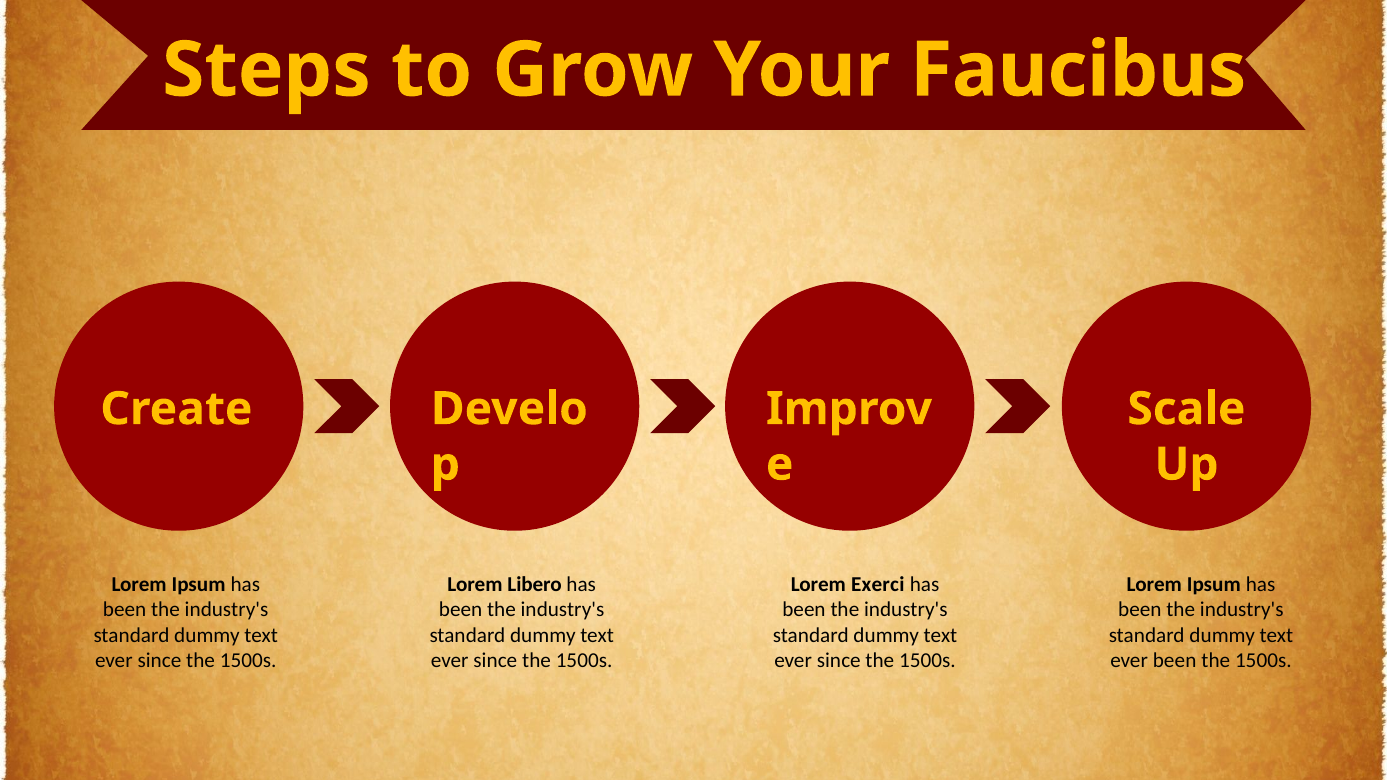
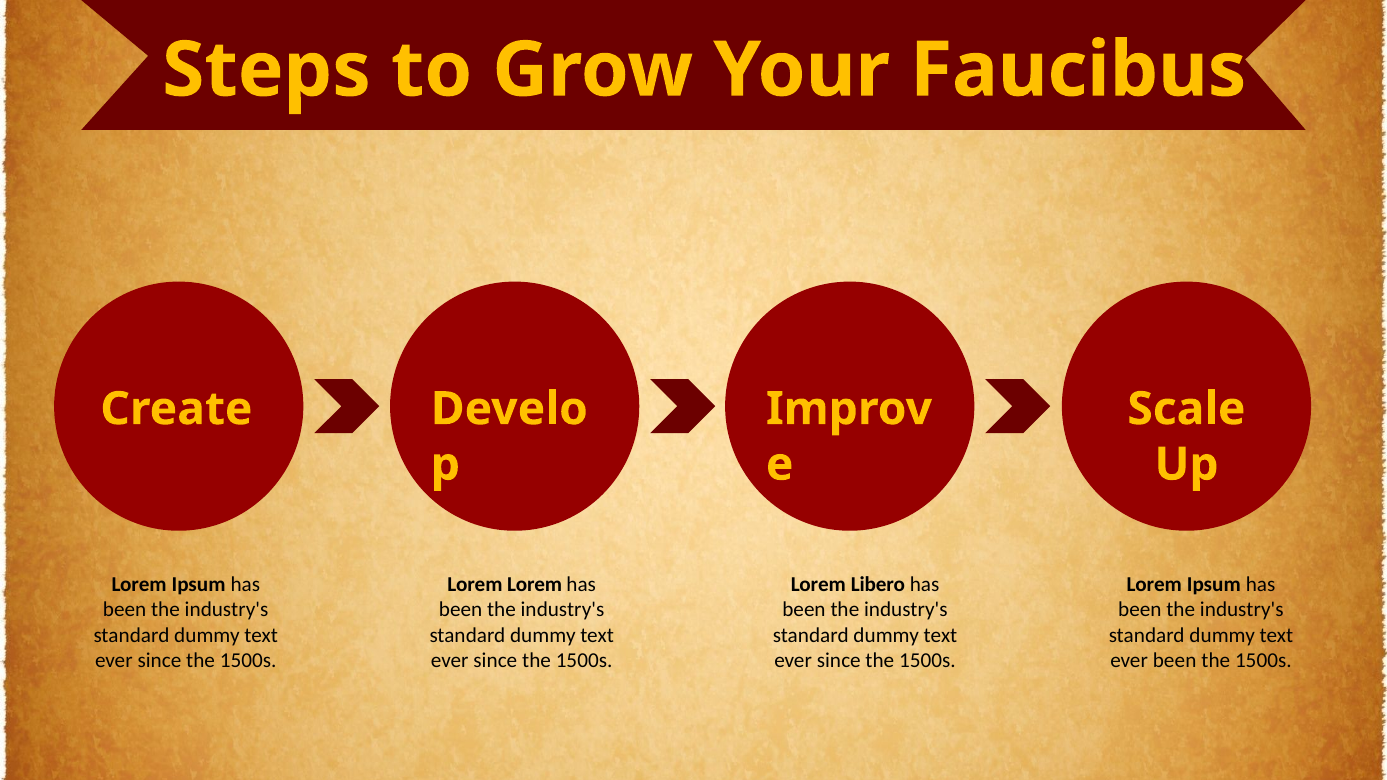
Lorem Libero: Libero -> Lorem
Exerci: Exerci -> Libero
